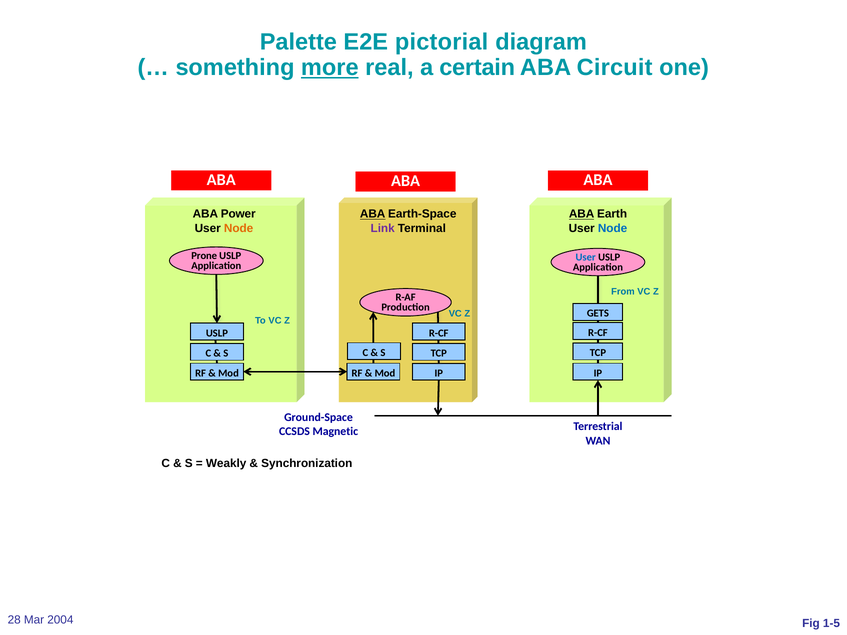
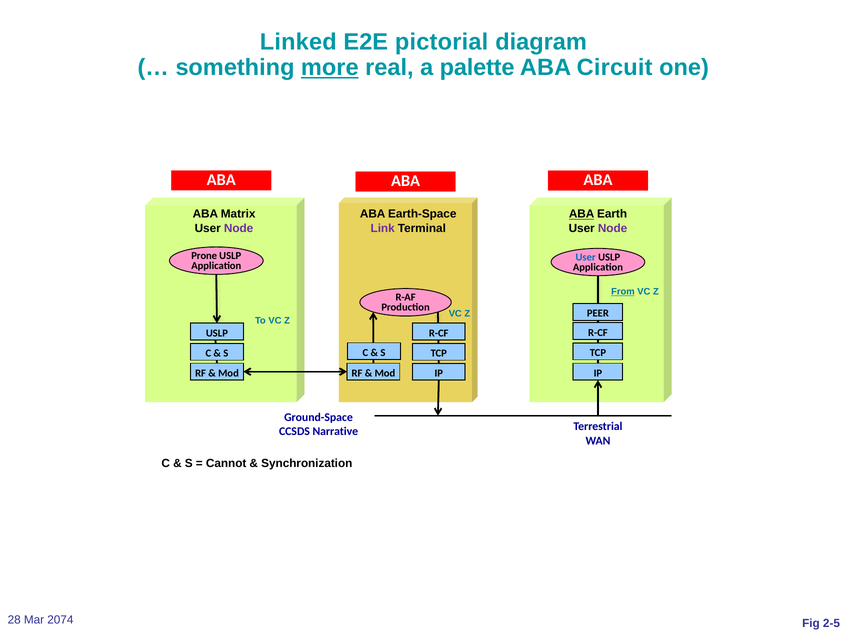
Palette: Palette -> Linked
certain: certain -> palette
Power: Power -> Matrix
ABA at (373, 214) underline: present -> none
Node at (239, 228) colour: orange -> purple
Node at (613, 228) colour: blue -> purple
From underline: none -> present
GETS: GETS -> PEER
Magnetic: Magnetic -> Narrative
Weakly: Weakly -> Cannot
2004: 2004 -> 2074
1-5: 1-5 -> 2-5
